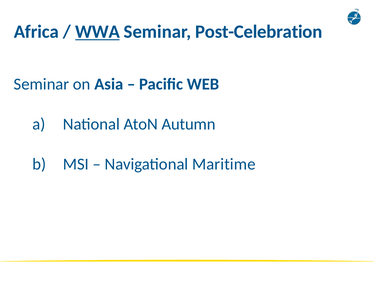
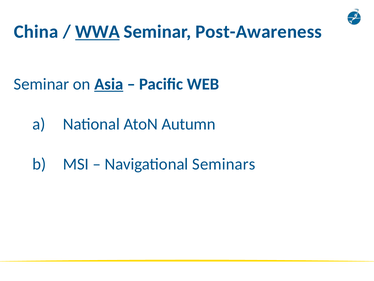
Africa: Africa -> China
Post-Celebration: Post-Celebration -> Post-Awareness
Asia underline: none -> present
Maritime: Maritime -> Seminars
